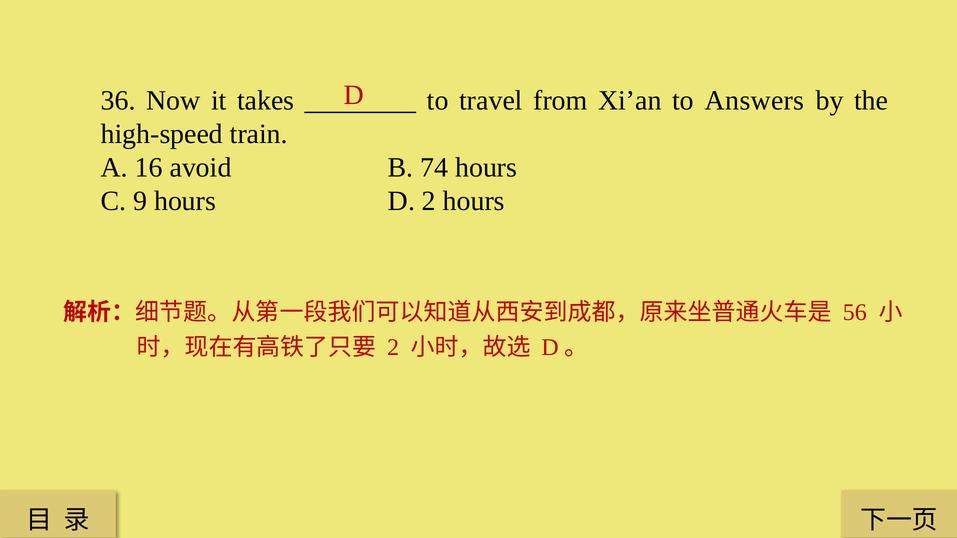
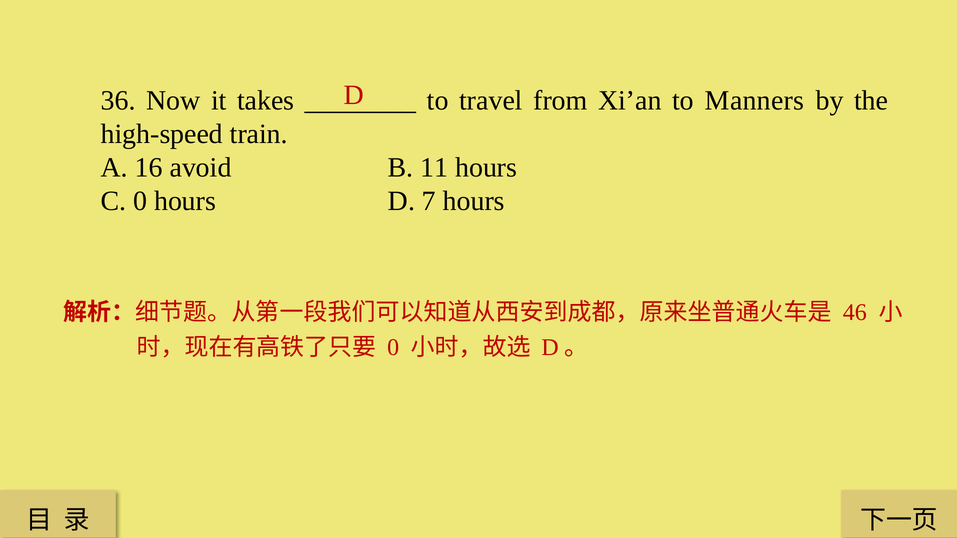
Answers: Answers -> Manners
74: 74 -> 11
C 9: 9 -> 0
D 2: 2 -> 7
56: 56 -> 46
2 at (393, 347): 2 -> 0
